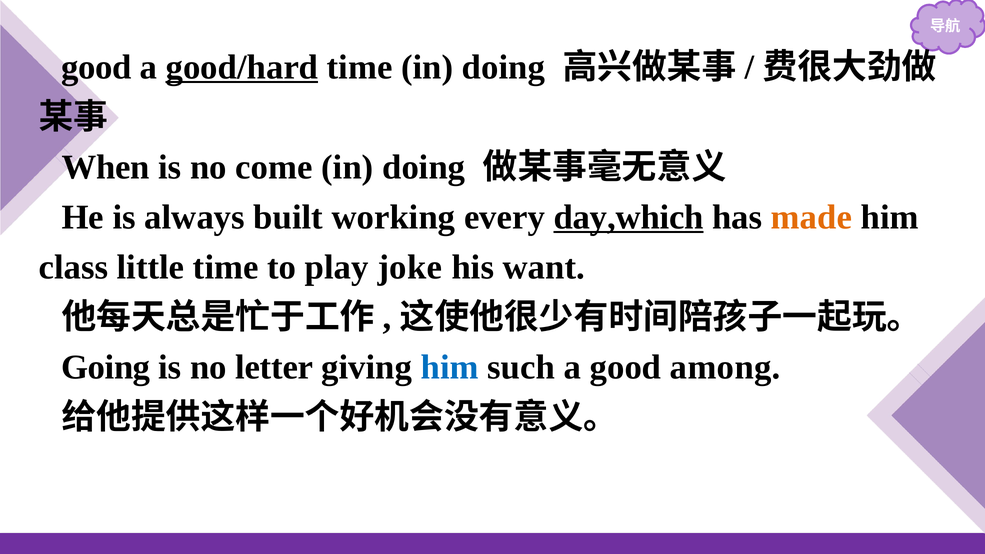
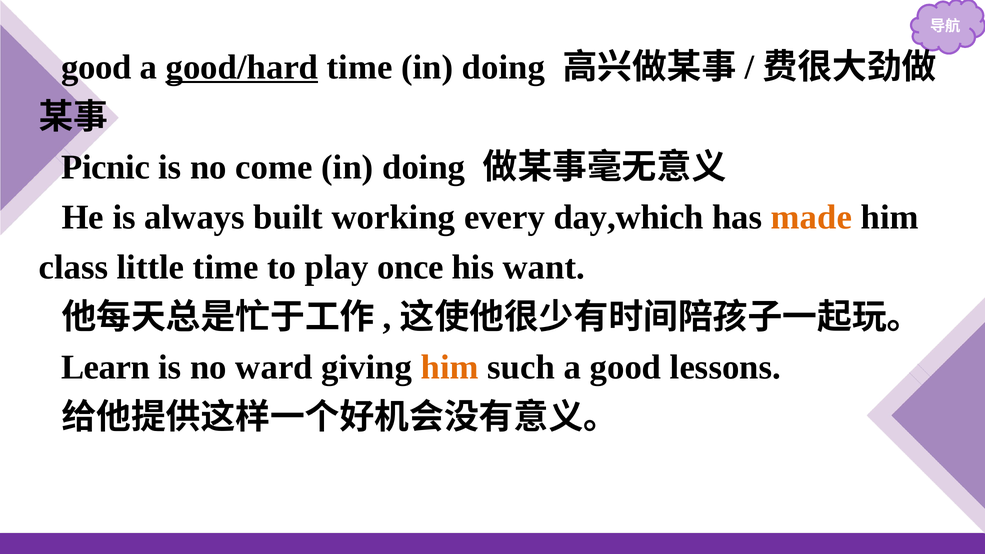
When: When -> Picnic
day,which underline: present -> none
joke: joke -> once
Going: Going -> Learn
letter: letter -> ward
him at (450, 367) colour: blue -> orange
among: among -> lessons
